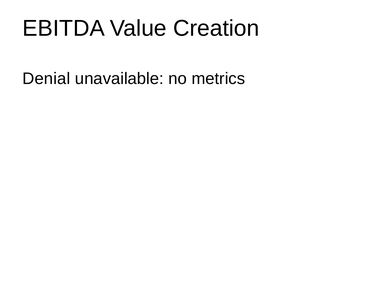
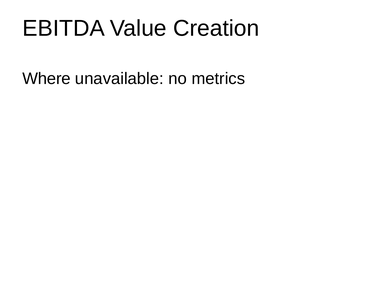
Denial: Denial -> Where
